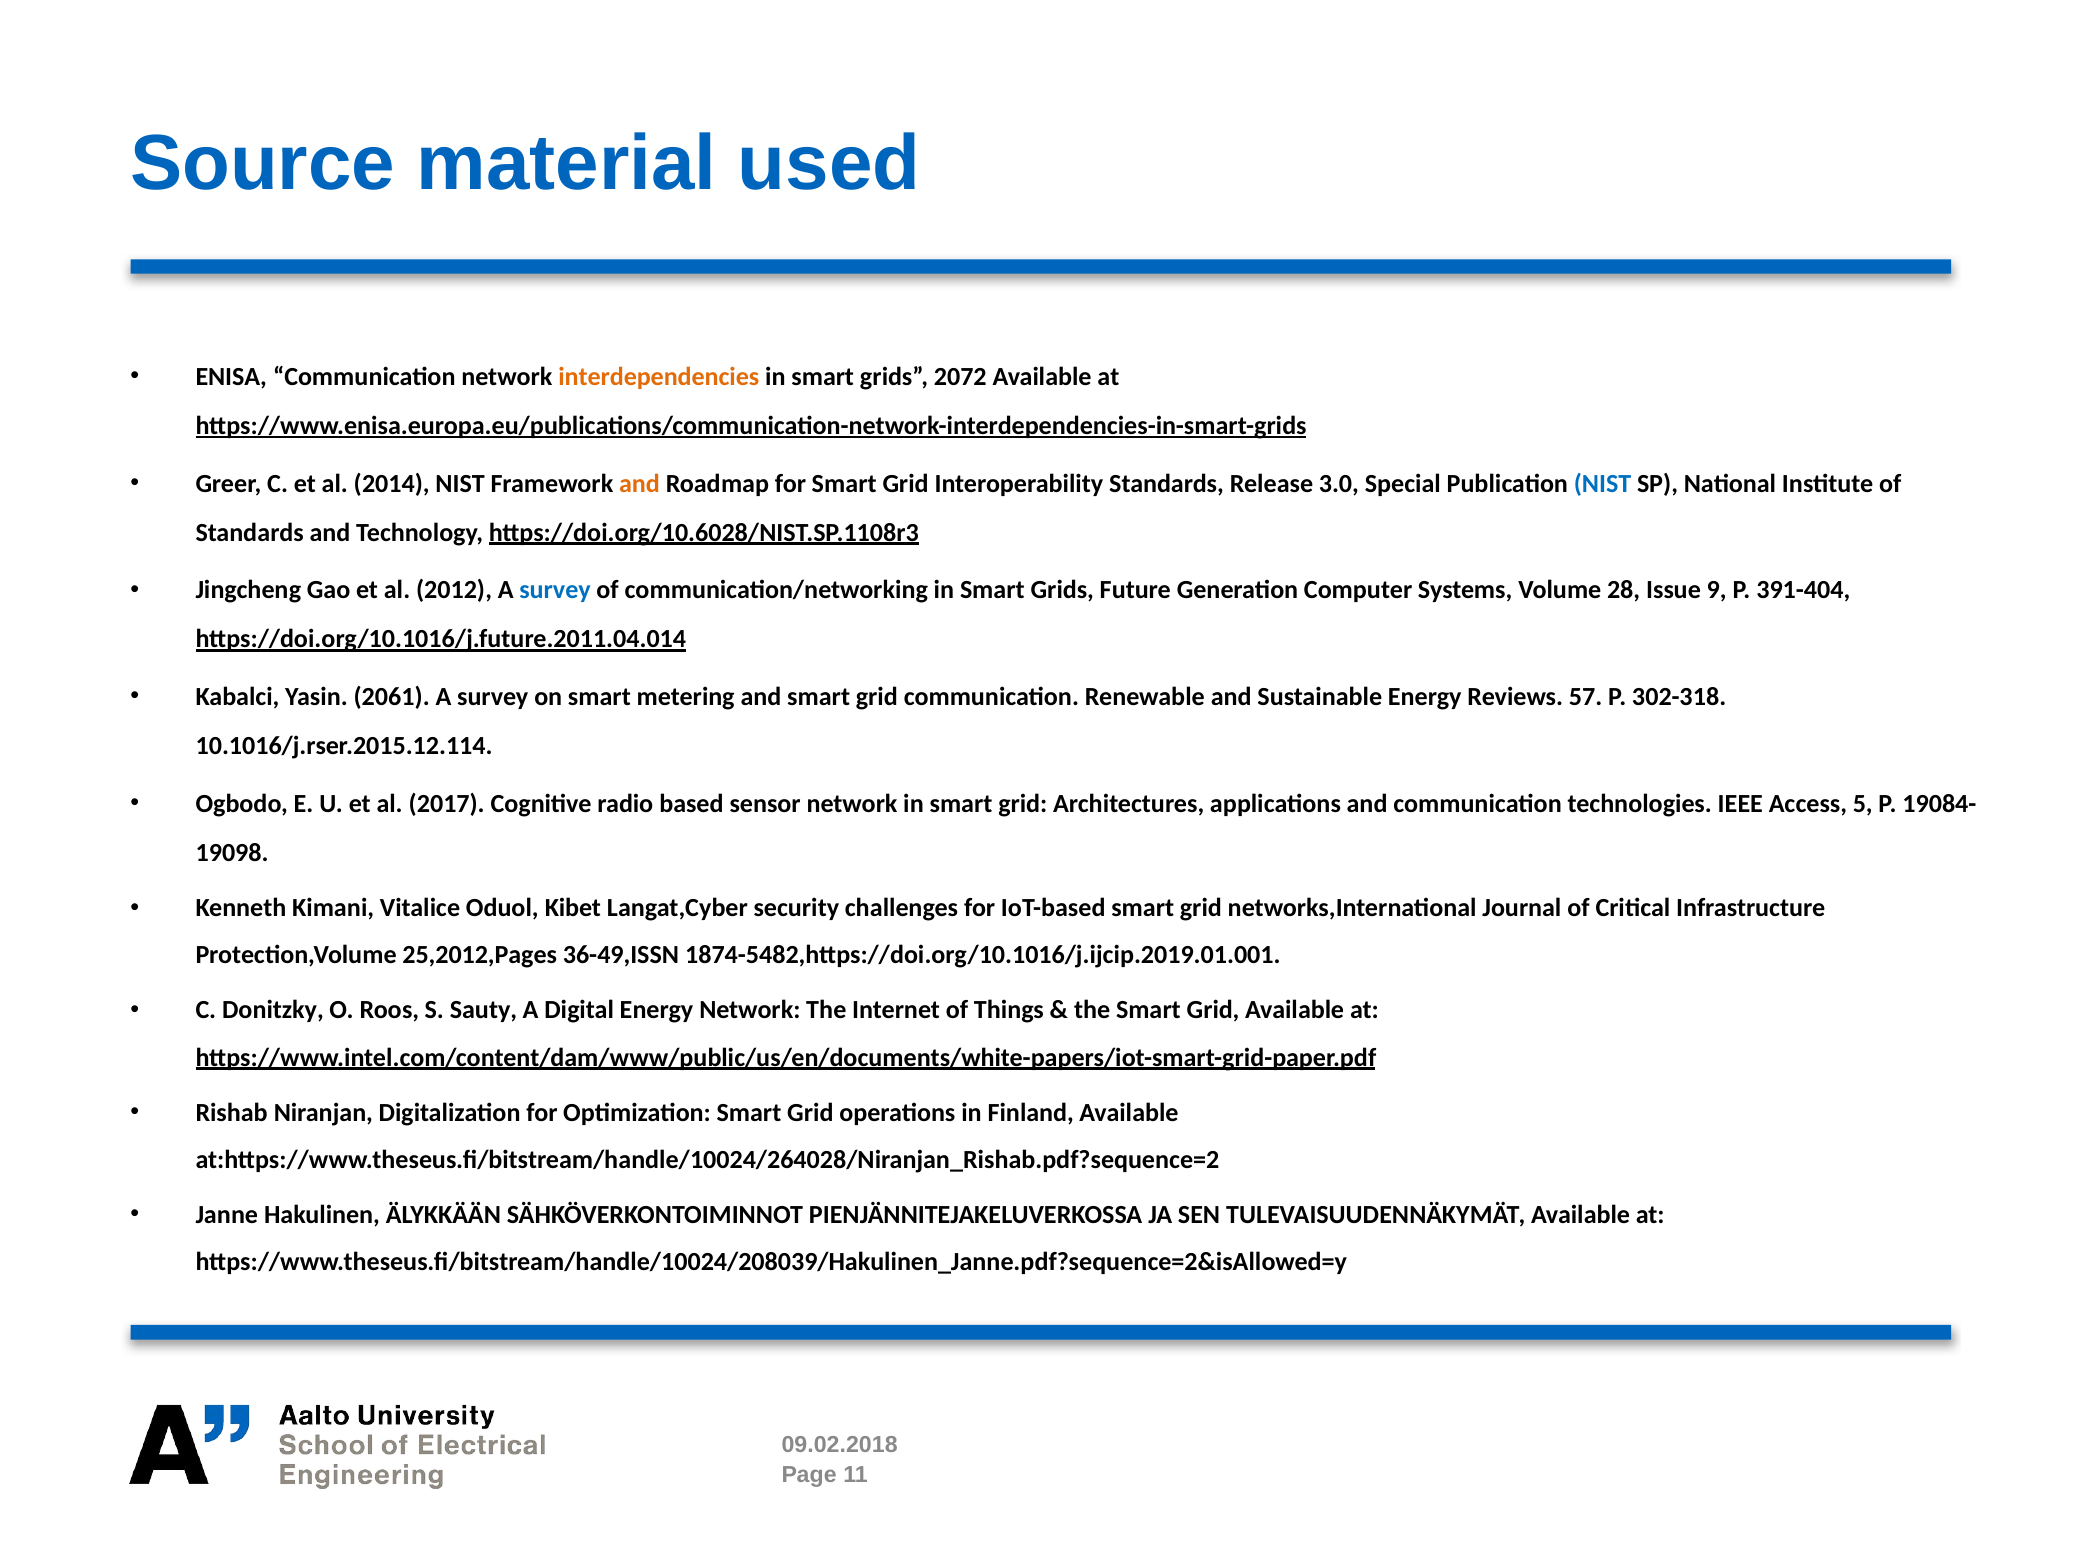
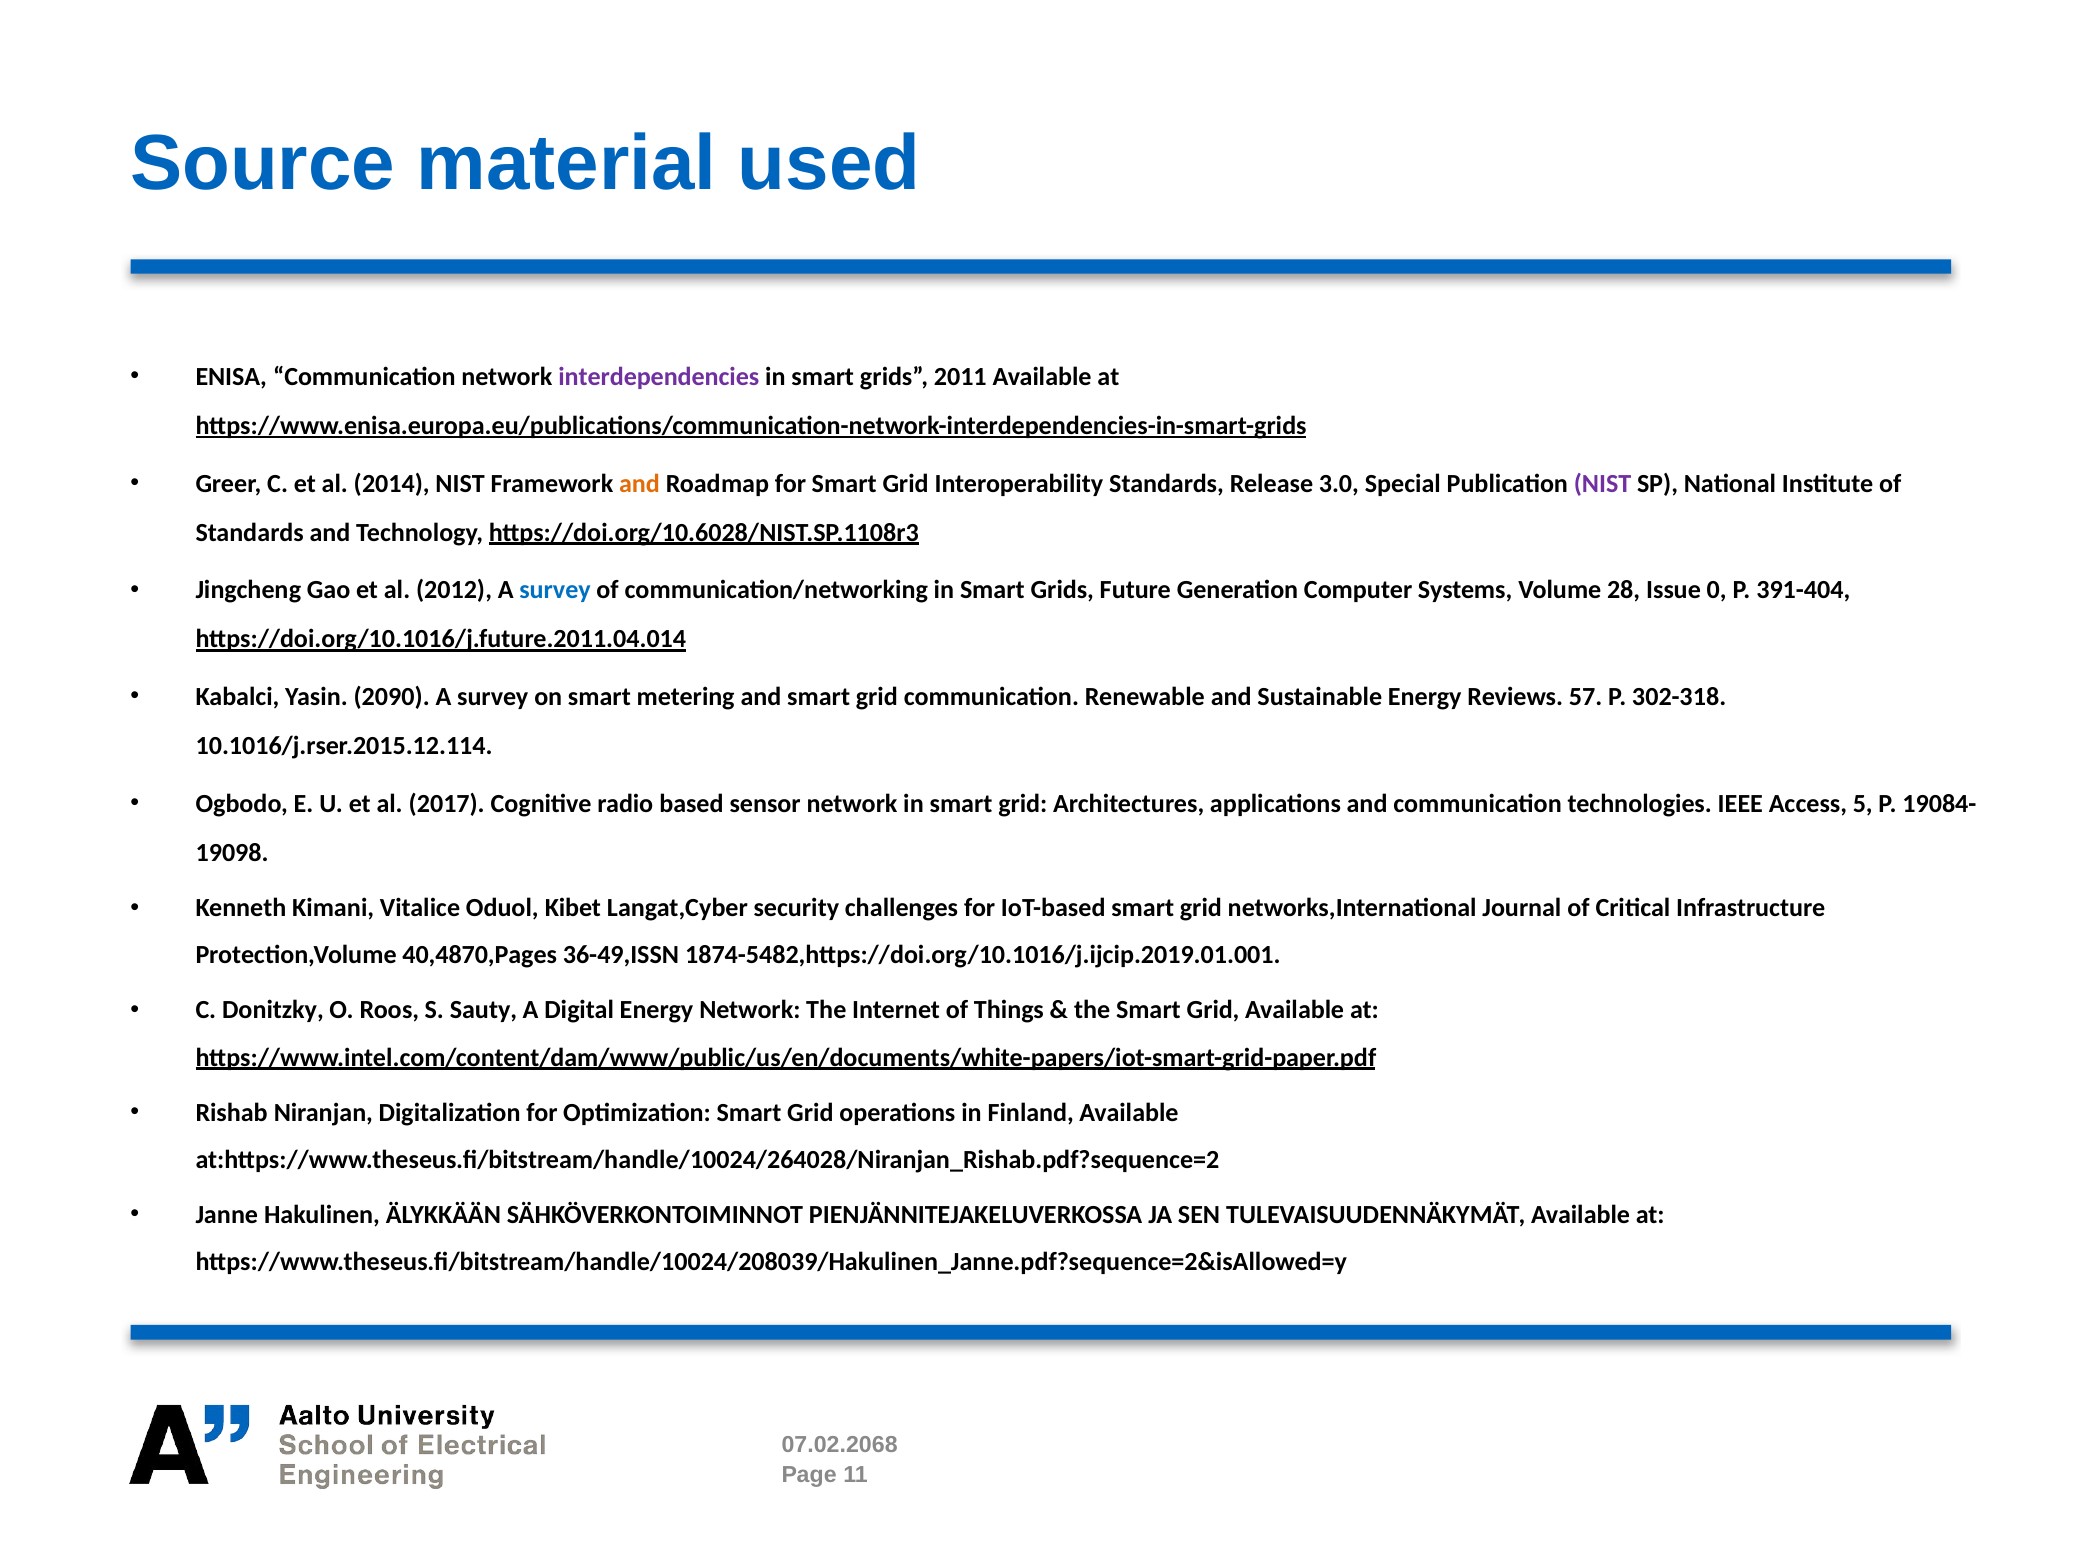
interdependencies colour: orange -> purple
2072: 2072 -> 2011
NIST at (1603, 484) colour: blue -> purple
9: 9 -> 0
2061: 2061 -> 2090
25,2012,Pages: 25,2012,Pages -> 40,4870,Pages
09.02.2018: 09.02.2018 -> 07.02.2068
